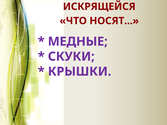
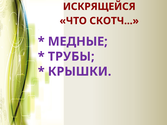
НОСЯТ: НОСЯТ -> СКОТЧ
СКУКИ: СКУКИ -> ТРУБЫ
